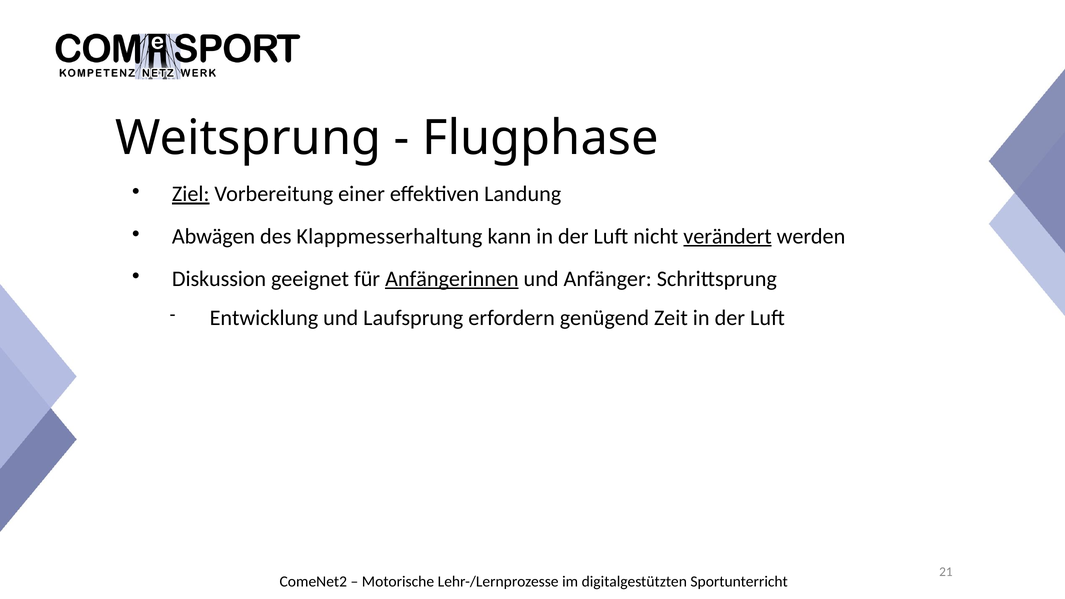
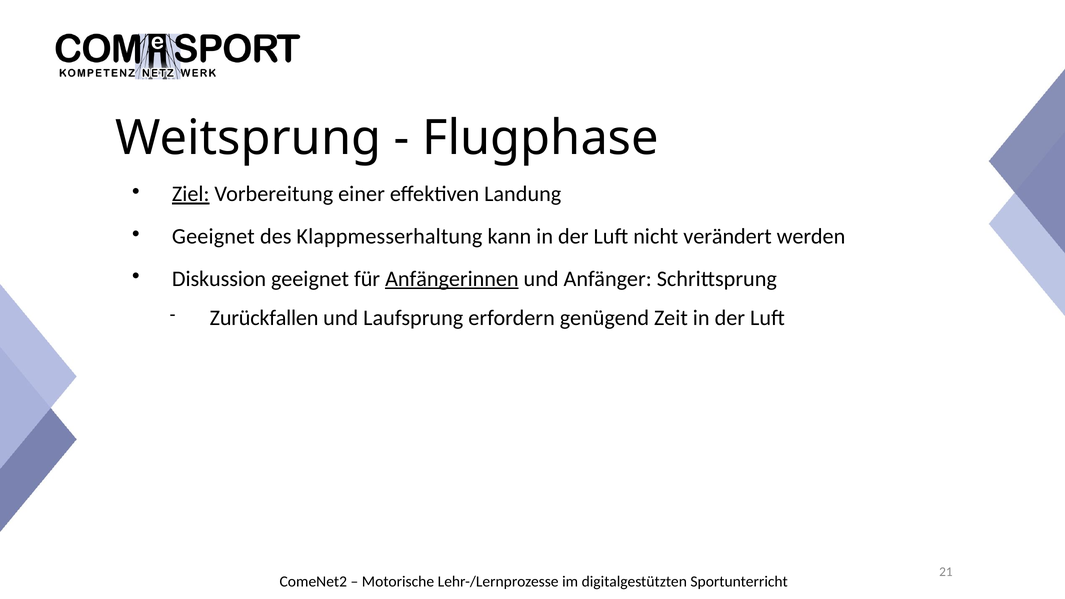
Abwägen at (214, 236): Abwägen -> Geeignet
verändert underline: present -> none
Entwicklung: Entwicklung -> Zurückfallen
